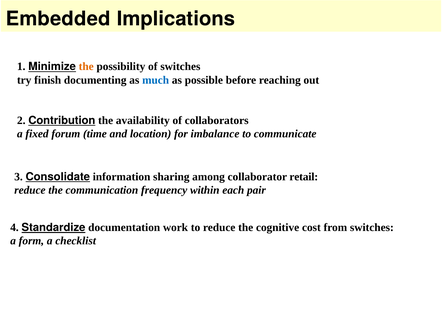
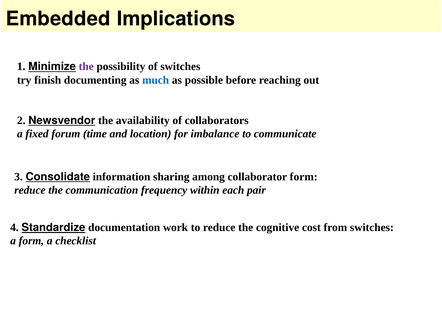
the at (86, 67) colour: orange -> purple
Contribution: Contribution -> Newsvendor
collaborator retail: retail -> form
